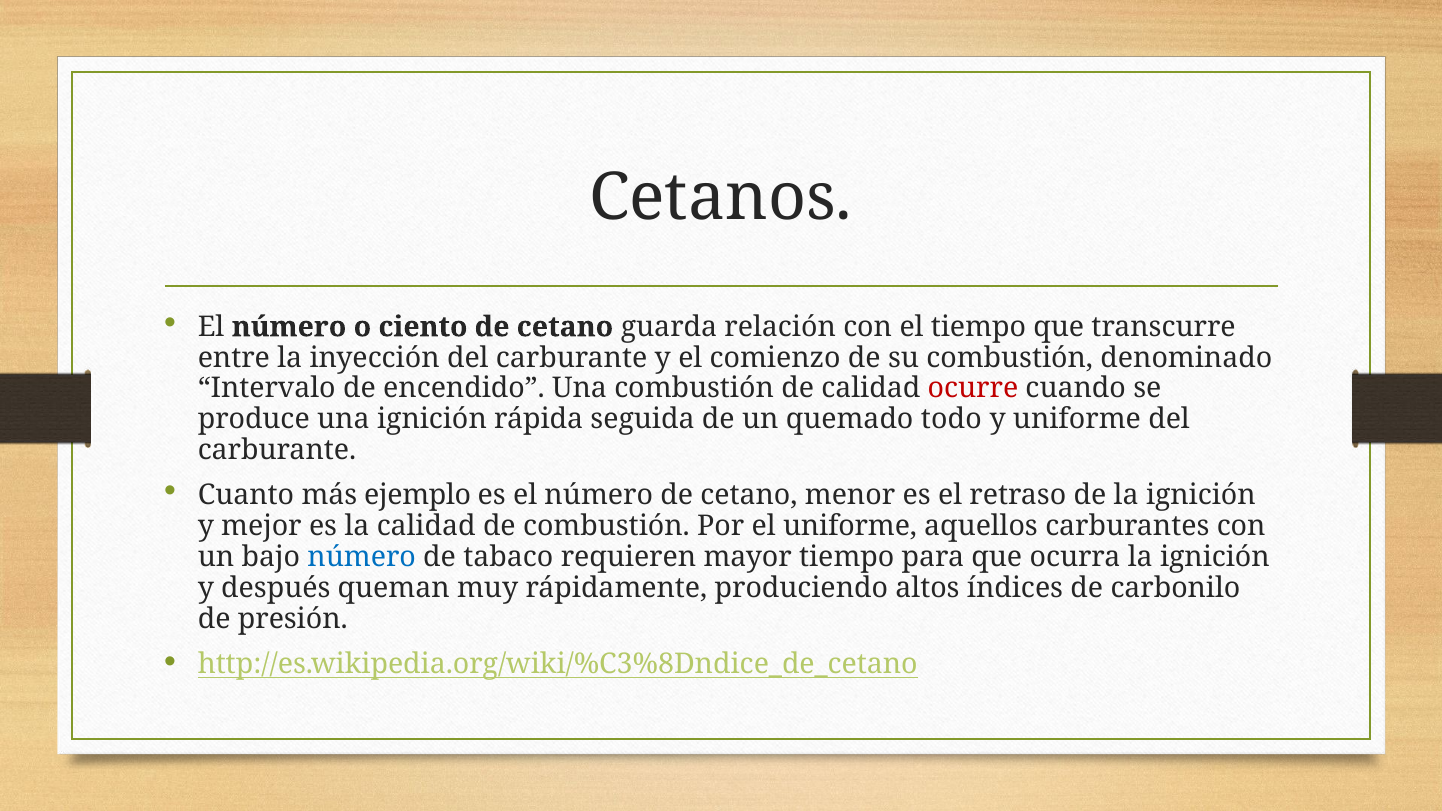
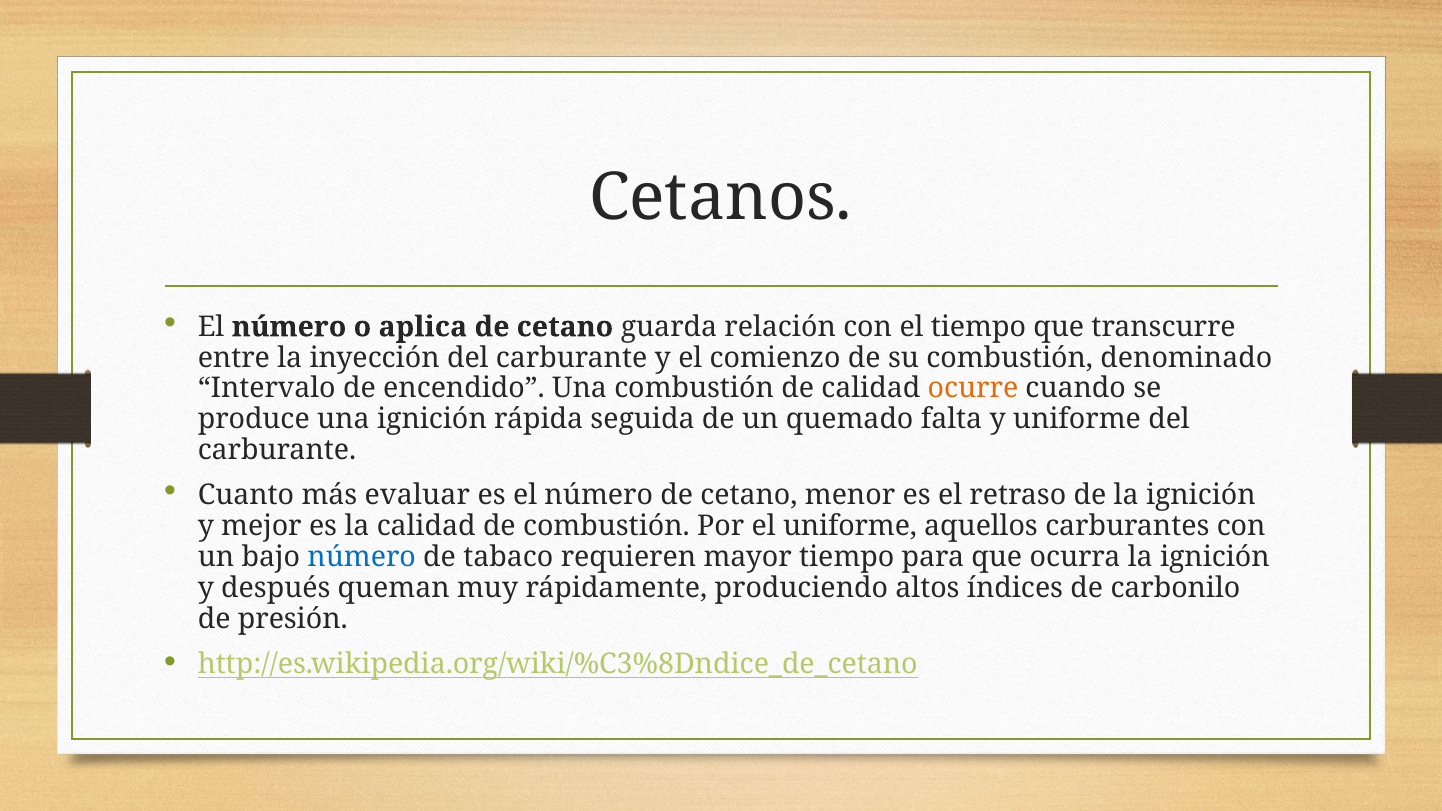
ciento: ciento -> aplica
ocurre colour: red -> orange
todo: todo -> falta
ejemplo: ejemplo -> evaluar
